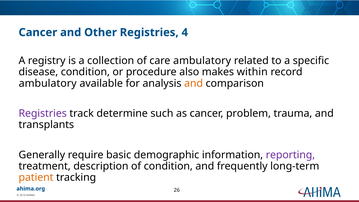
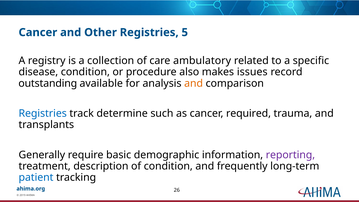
4: 4 -> 5
within: within -> issues
ambulatory at (48, 83): ambulatory -> outstanding
Registries at (43, 113) colour: purple -> blue
problem: problem -> required
patient colour: orange -> blue
